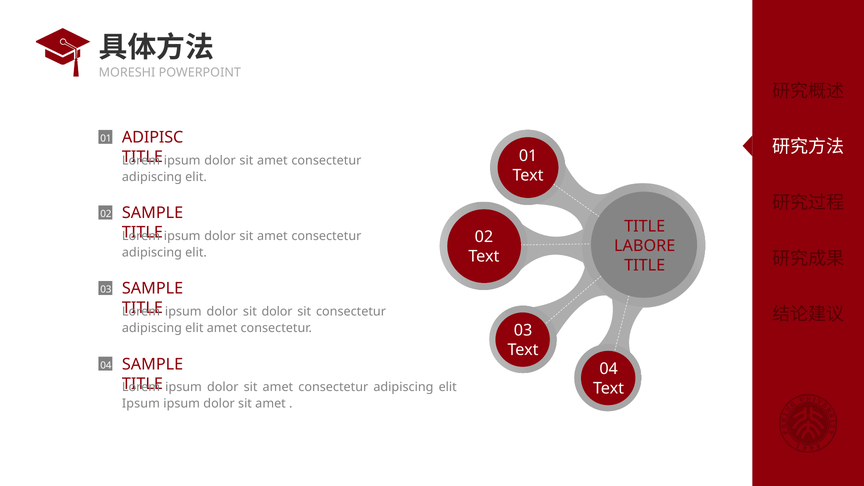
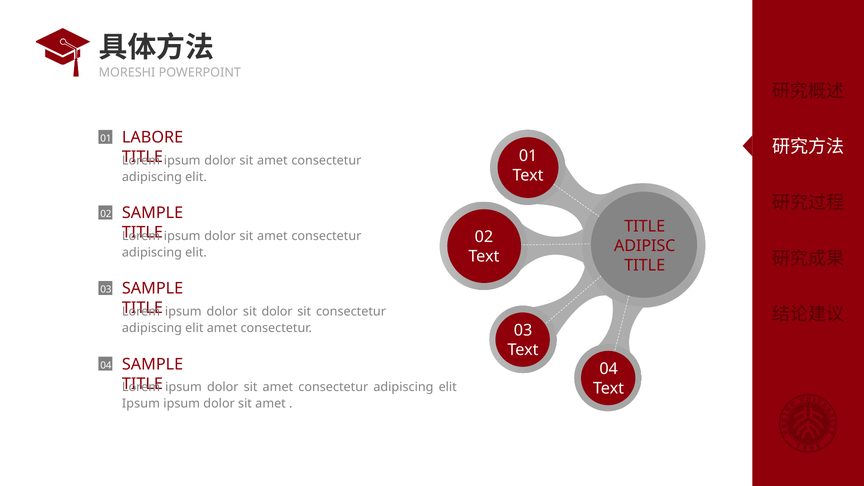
ADIPISC: ADIPISC -> LABORE
LABORE: LABORE -> ADIPISC
